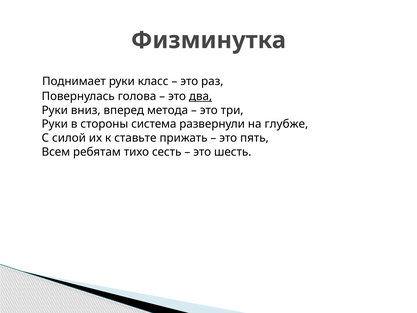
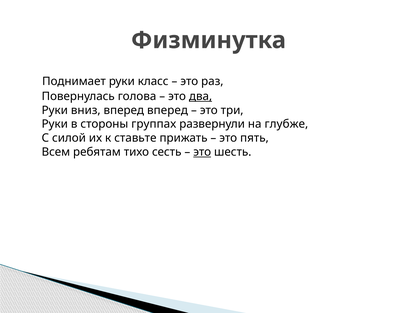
вперед метода: метода -> вперед
система: система -> группах
это at (202, 152) underline: none -> present
